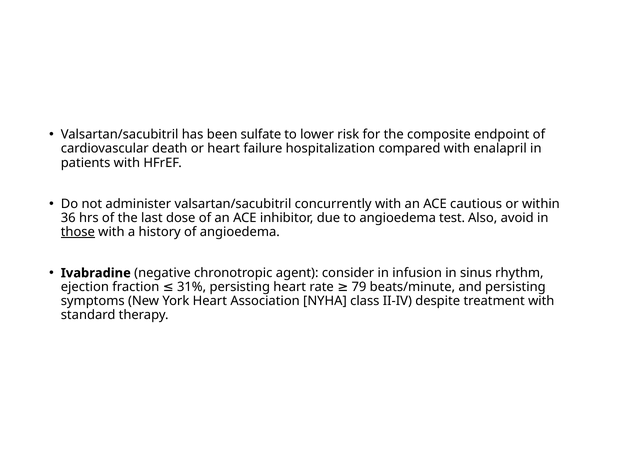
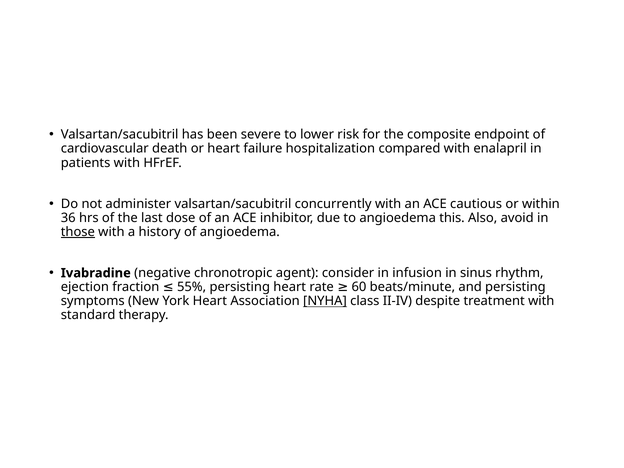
sulfate: sulfate -> severe
test: test -> this
31%: 31% -> 55%
79: 79 -> 60
NYHA underline: none -> present
